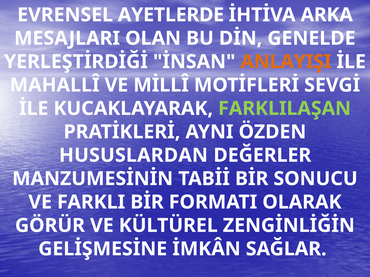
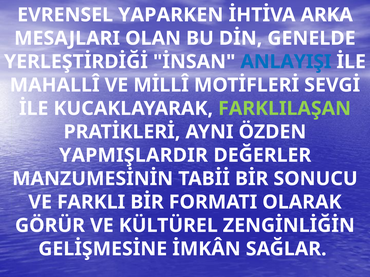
AYETLERDE: AYETLERDE -> YAPARKEN
ANLAYIŞI colour: orange -> blue
HUSUSLARDAN: HUSUSLARDAN -> YAPMIŞLARDIR
